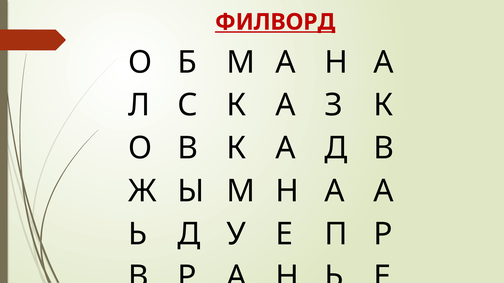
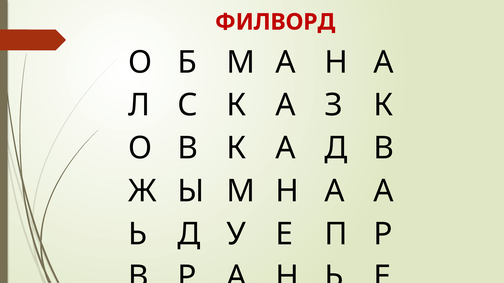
ФИЛВОРД underline: present -> none
